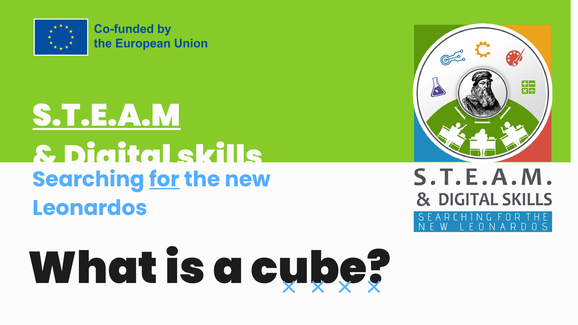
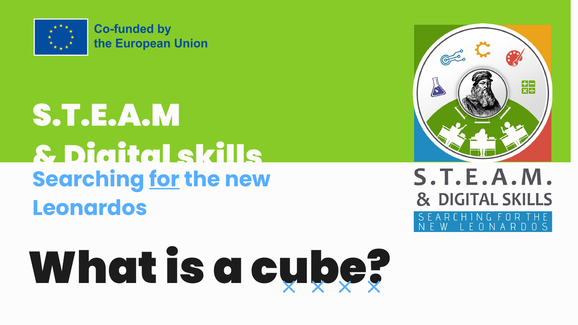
S.T.E.A.M underline: present -> none
